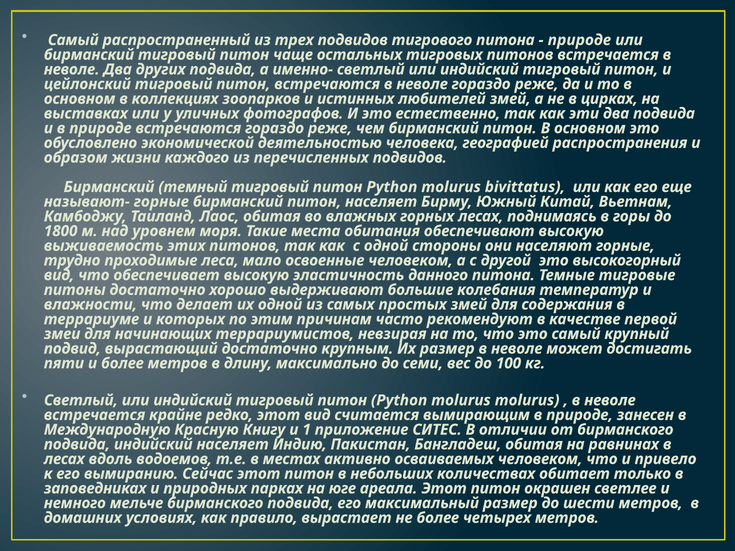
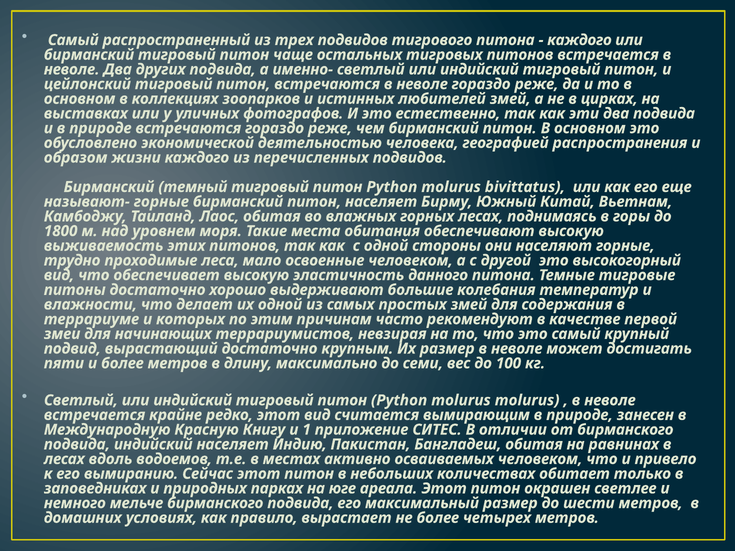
природе at (579, 40): природе -> каждого
